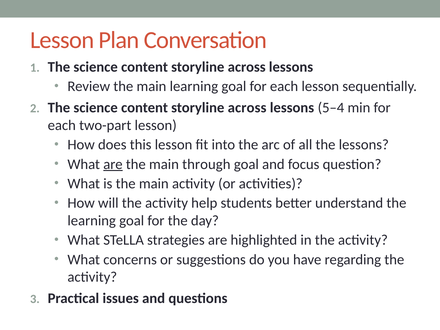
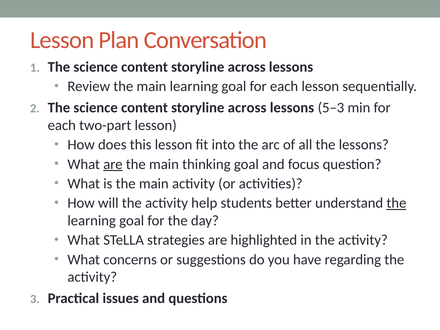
5–4: 5–4 -> 5–3
through: through -> thinking
the at (396, 203) underline: none -> present
